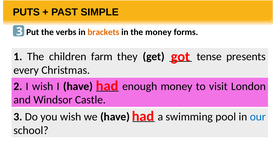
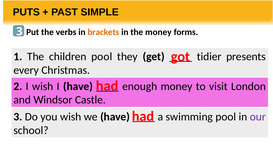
children farm: farm -> pool
tense: tense -> tidier
our colour: blue -> purple
